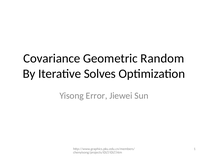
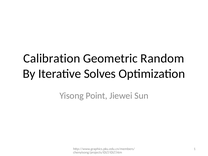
Covariance: Covariance -> Calibration
Error: Error -> Point
